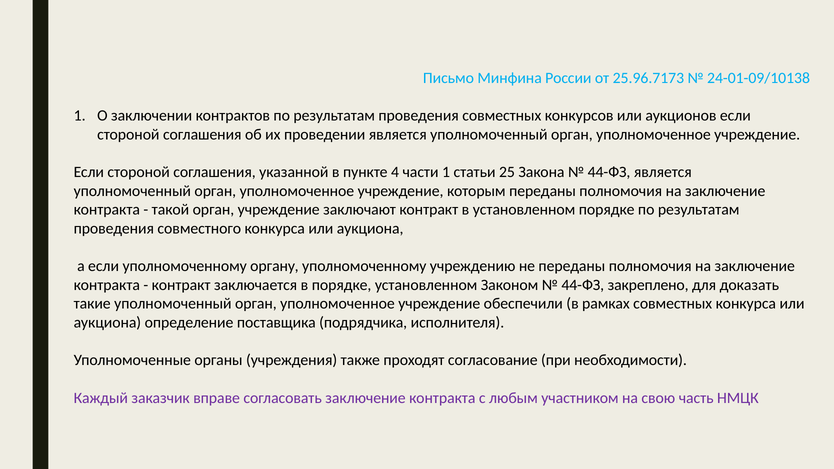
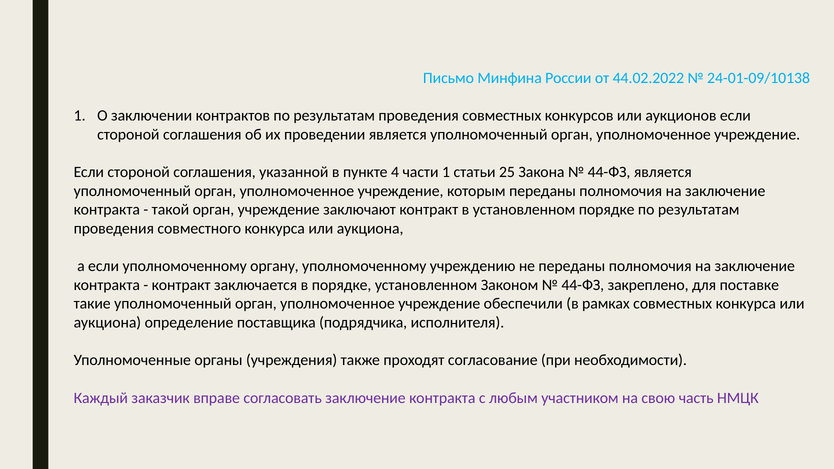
25.96.7173: 25.96.7173 -> 44.02.2022
доказать: доказать -> поставке
